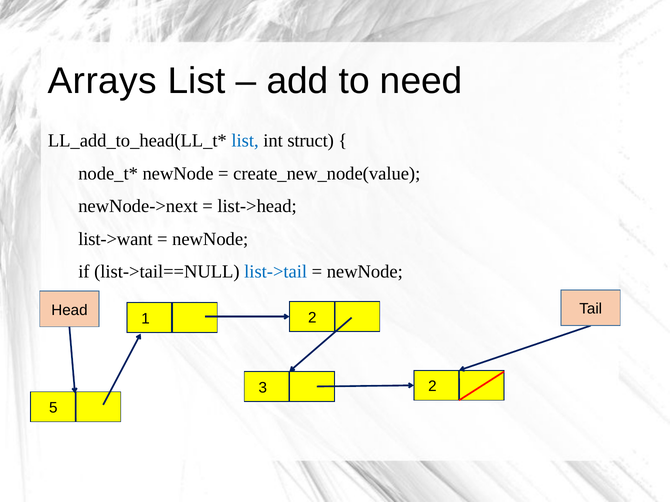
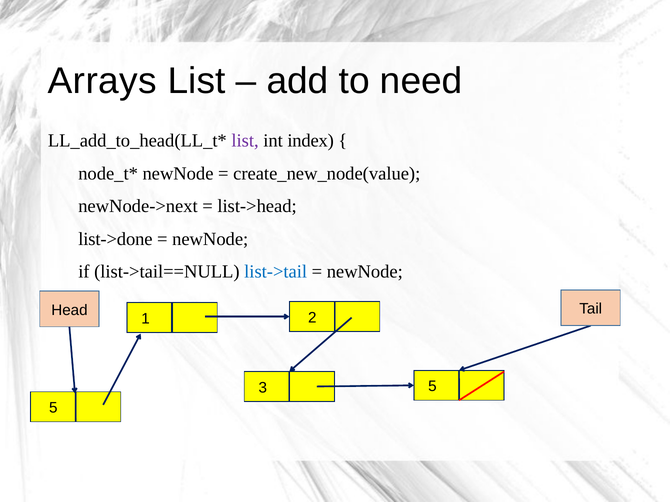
list at (245, 141) colour: blue -> purple
struct: struct -> index
list->want: list->want -> list->done
3 2: 2 -> 5
